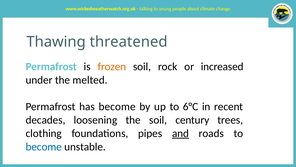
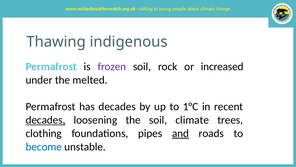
threatened: threatened -> indigenous
frozen colour: orange -> purple
has become: become -> decades
6°C: 6°C -> 1°C
decades at (46, 120) underline: none -> present
soil century: century -> climate
